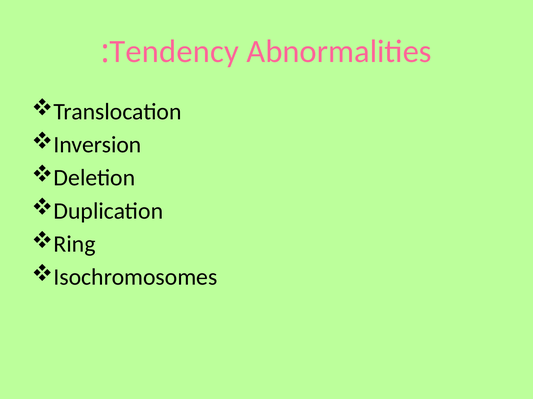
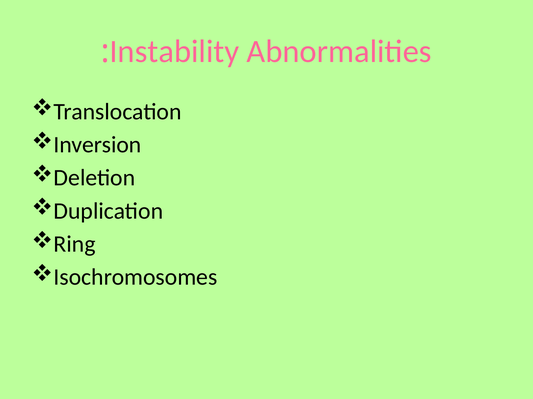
Tendency: Tendency -> Instability
